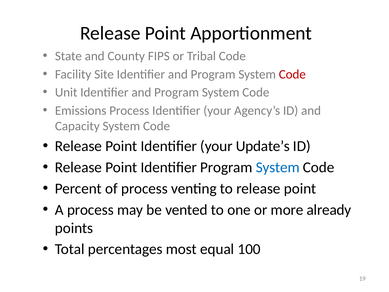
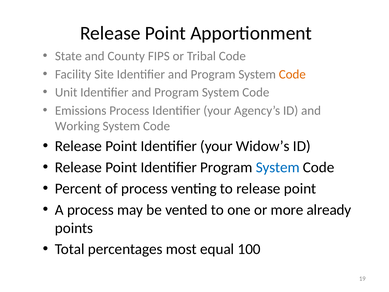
Code at (292, 74) colour: red -> orange
Capacity: Capacity -> Working
Update’s: Update’s -> Widow’s
